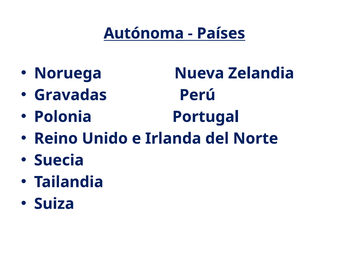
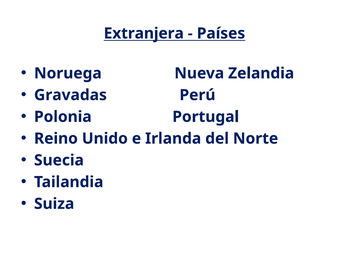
Autónoma: Autónoma -> Extranjera
